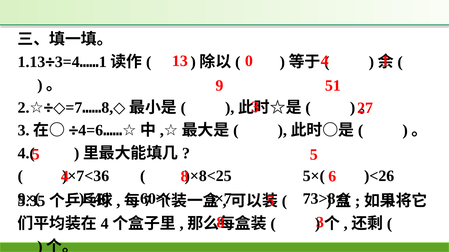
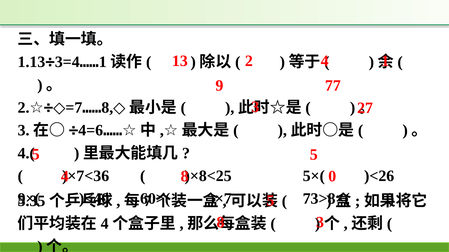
0: 0 -> 2
51: 51 -> 77
6: 6 -> 0
